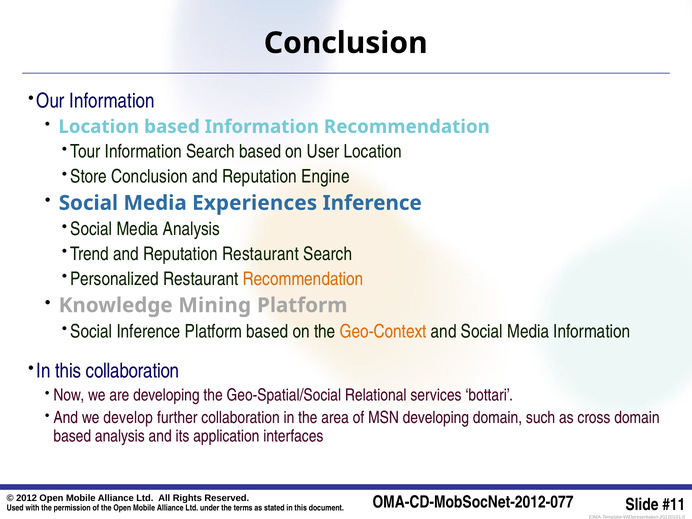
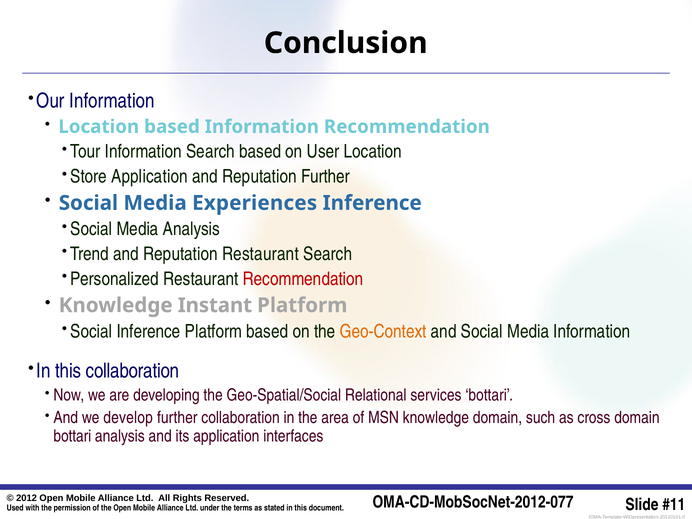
Store Conclusion: Conclusion -> Application
Reputation Engine: Engine -> Further
Recommendation at (303, 279) colour: orange -> red
Mining: Mining -> Instant
MSN developing: developing -> knowledge
based at (72, 436): based -> bottari
